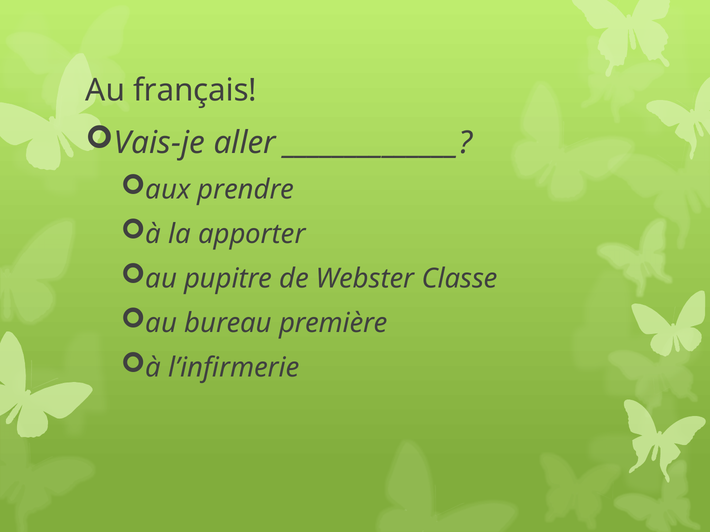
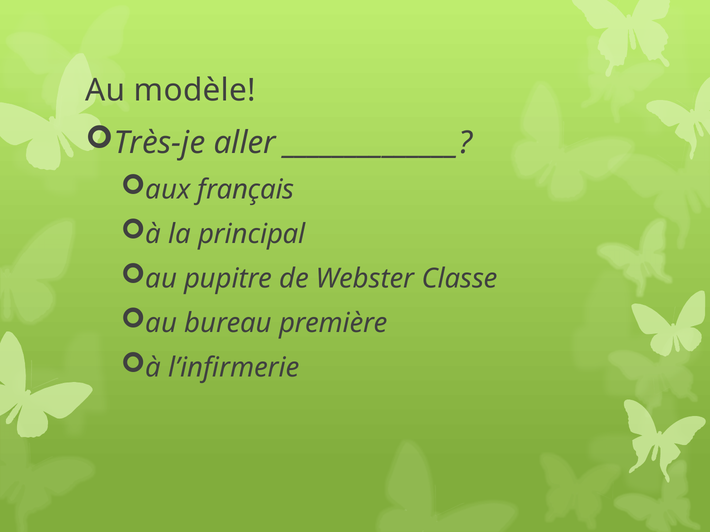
français: français -> modèle
Vais-je: Vais-je -> Très-je
prendre: prendre -> français
apporter: apporter -> principal
